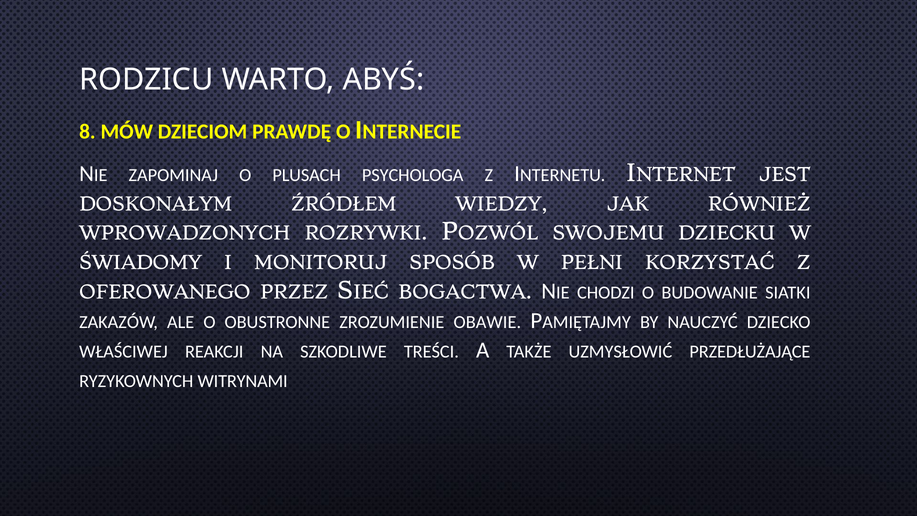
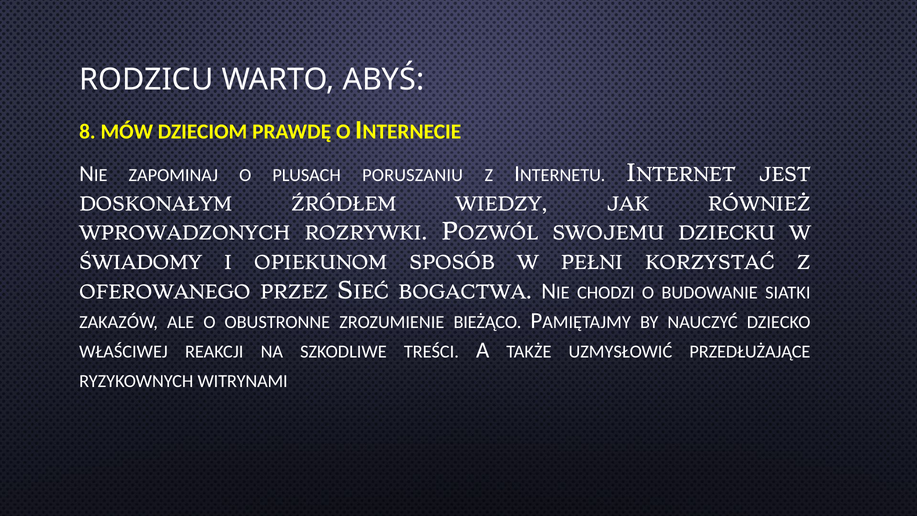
PSYCHOLOGA: PSYCHOLOGA -> PORUSZANIU
MONITORUJ: MONITORUJ -> OPIEKUNOM
OBAWIE: OBAWIE -> BIEŻĄCO
